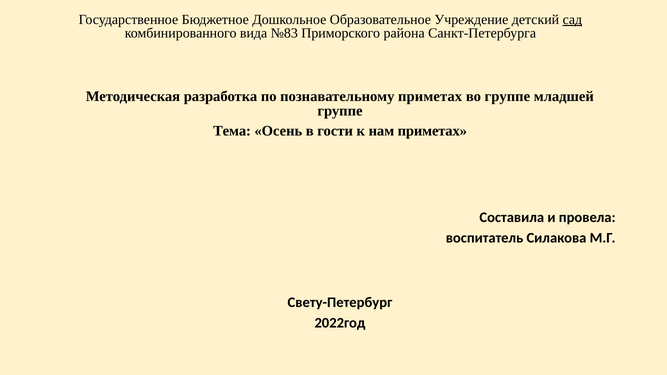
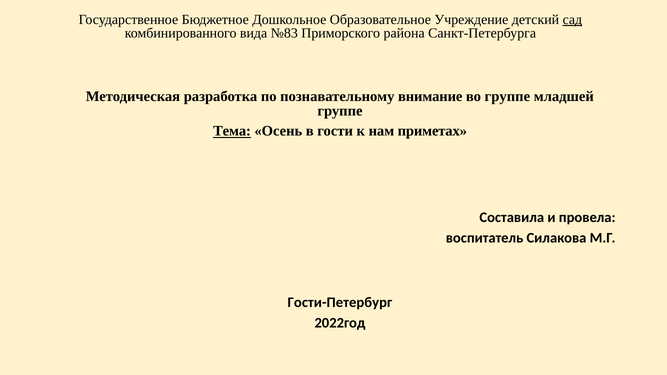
познавательному приметах: приметах -> внимание
Тема underline: none -> present
Свету-Петербург: Свету-Петербург -> Гости-Петербург
